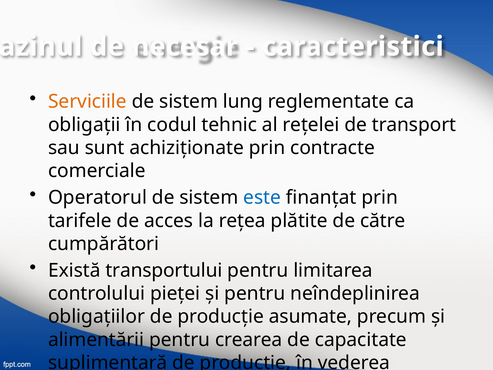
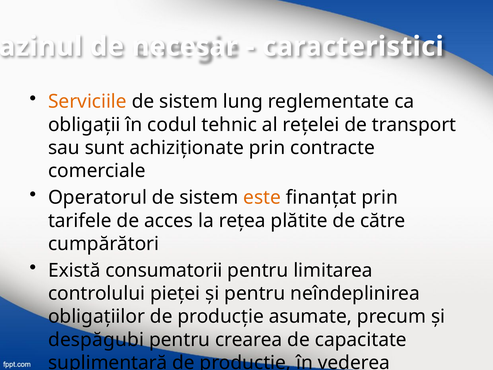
este colour: blue -> orange
transportului: transportului -> consumatorii
alimentării: alimentării -> despăgubi
